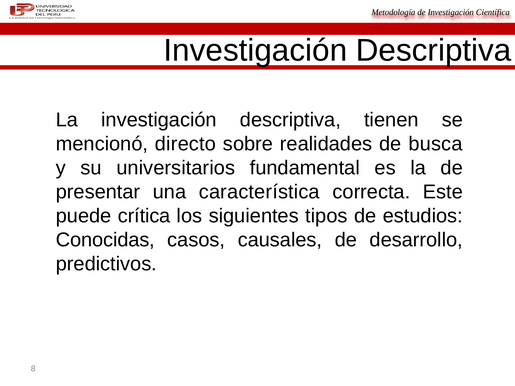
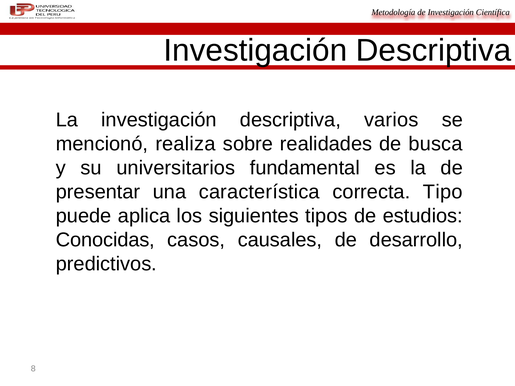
tienen: tienen -> varios
directo: directo -> realiza
Este: Este -> Tipo
crítica: crítica -> aplica
